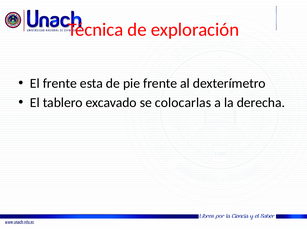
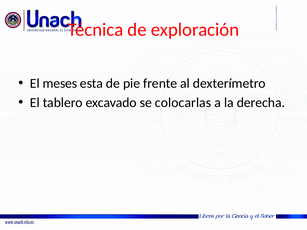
El frente: frente -> meses
